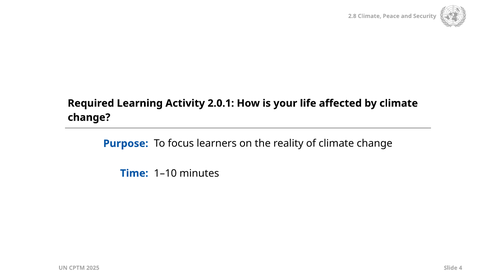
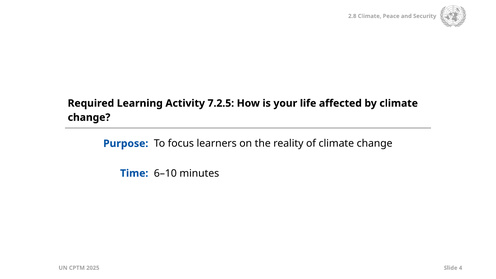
2.0.1: 2.0.1 -> 7.2.5
1–10: 1–10 -> 6–10
